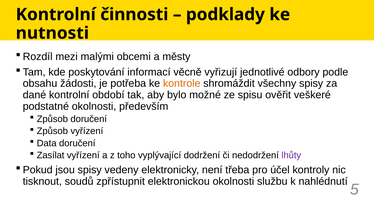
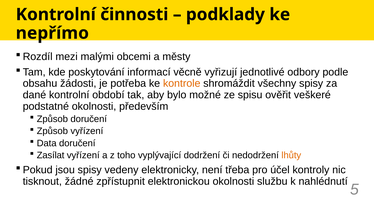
nutnosti: nutnosti -> nepřímo
lhůty colour: purple -> orange
soudů: soudů -> žádné
